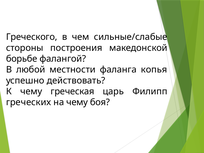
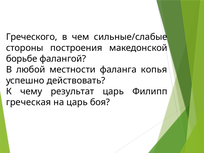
греческая: греческая -> результат
греческих: греческих -> греческая
на чему: чему -> царь
